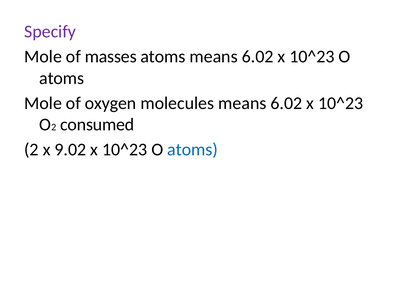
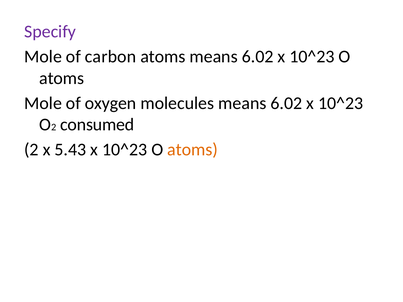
masses: masses -> carbon
9.02: 9.02 -> 5.43
atoms at (193, 150) colour: blue -> orange
